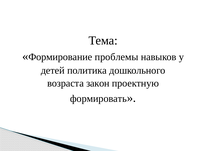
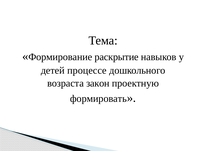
проблемы: проблемы -> раскрытие
политика: политика -> процессе
